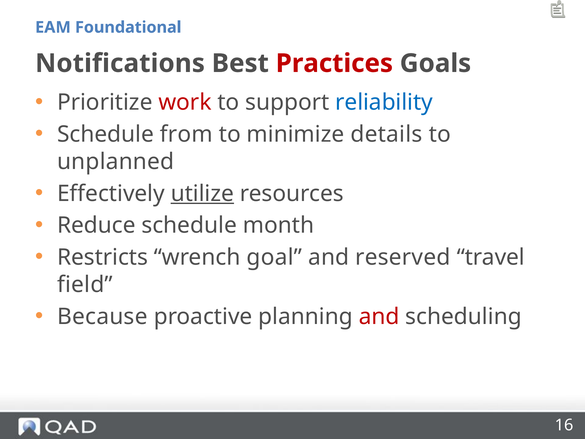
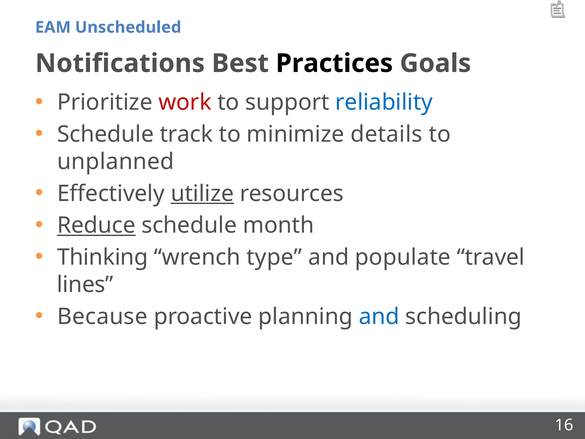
Foundational: Foundational -> Unscheduled
Practices colour: red -> black
from: from -> track
Reduce underline: none -> present
Restricts: Restricts -> Thinking
goal: goal -> type
reserved: reserved -> populate
field: field -> lines
and at (379, 316) colour: red -> blue
